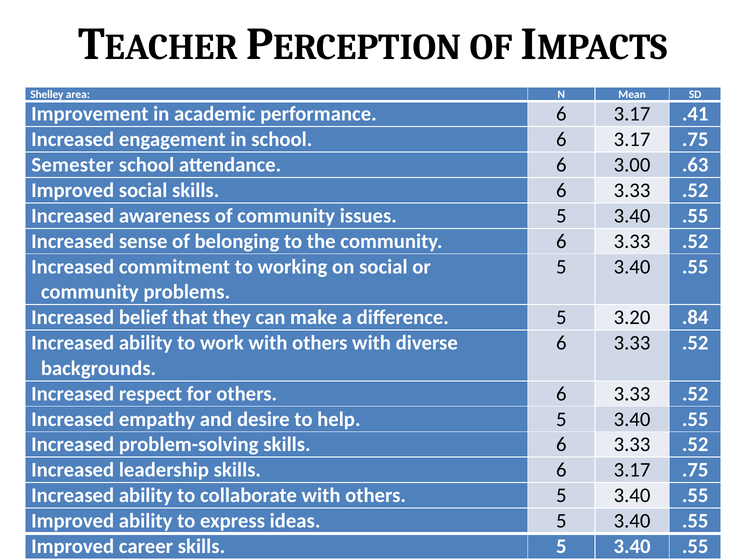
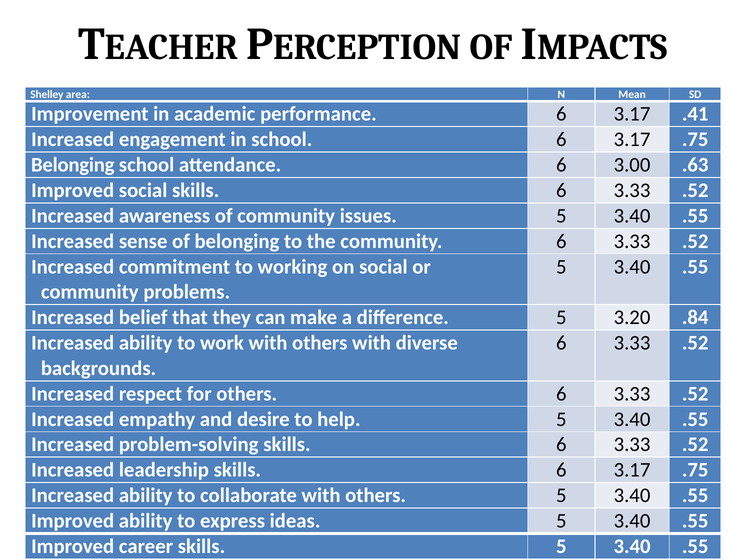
Semester at (73, 165): Semester -> Belonging
